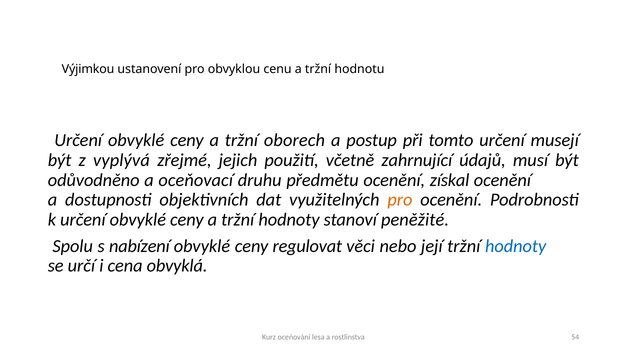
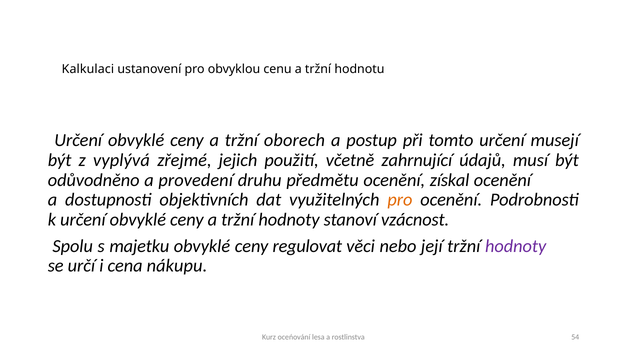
Výjimkou: Výjimkou -> Kalkulaci
oceňovací: oceňovací -> provedení
peněžité: peněžité -> vzácnost
nabízení: nabízení -> majetku
hodnoty at (516, 246) colour: blue -> purple
obvyklá: obvyklá -> nákupu
